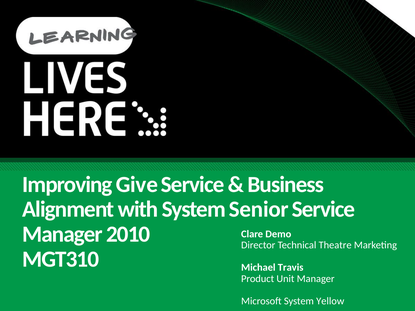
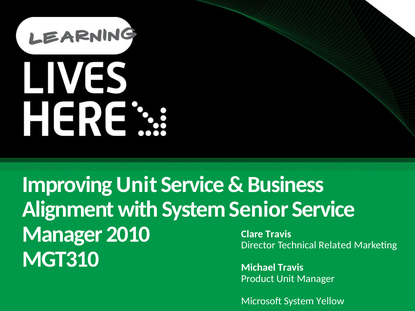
Improving Give: Give -> Unit
Clare Demo: Demo -> Travis
Theatre: Theatre -> Related
